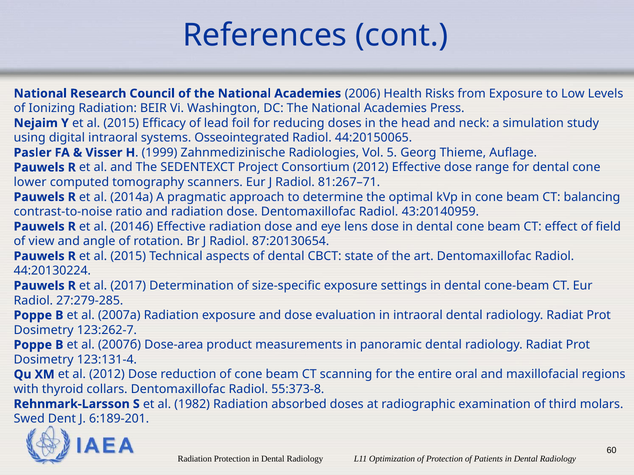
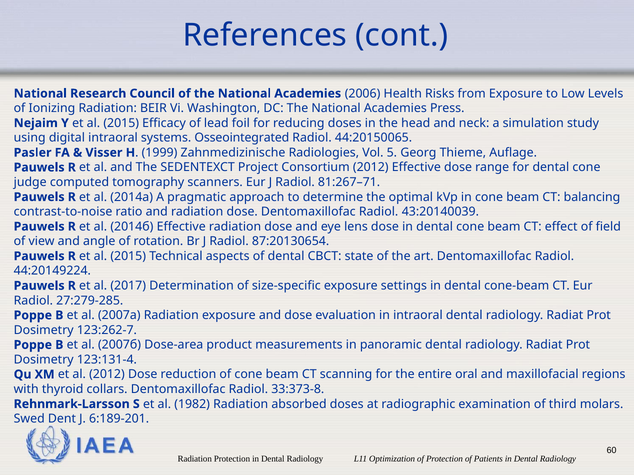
lower: lower -> judge
43:20140959: 43:20140959 -> 43:20140039
44:20130224: 44:20130224 -> 44:20149224
55:373-8: 55:373-8 -> 33:373-8
